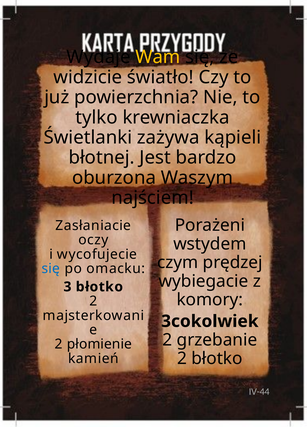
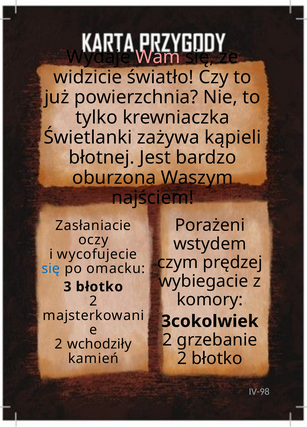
Wam colour: yellow -> pink
płomienie: płomienie -> wchodziły
IV-44: IV-44 -> IV-98
